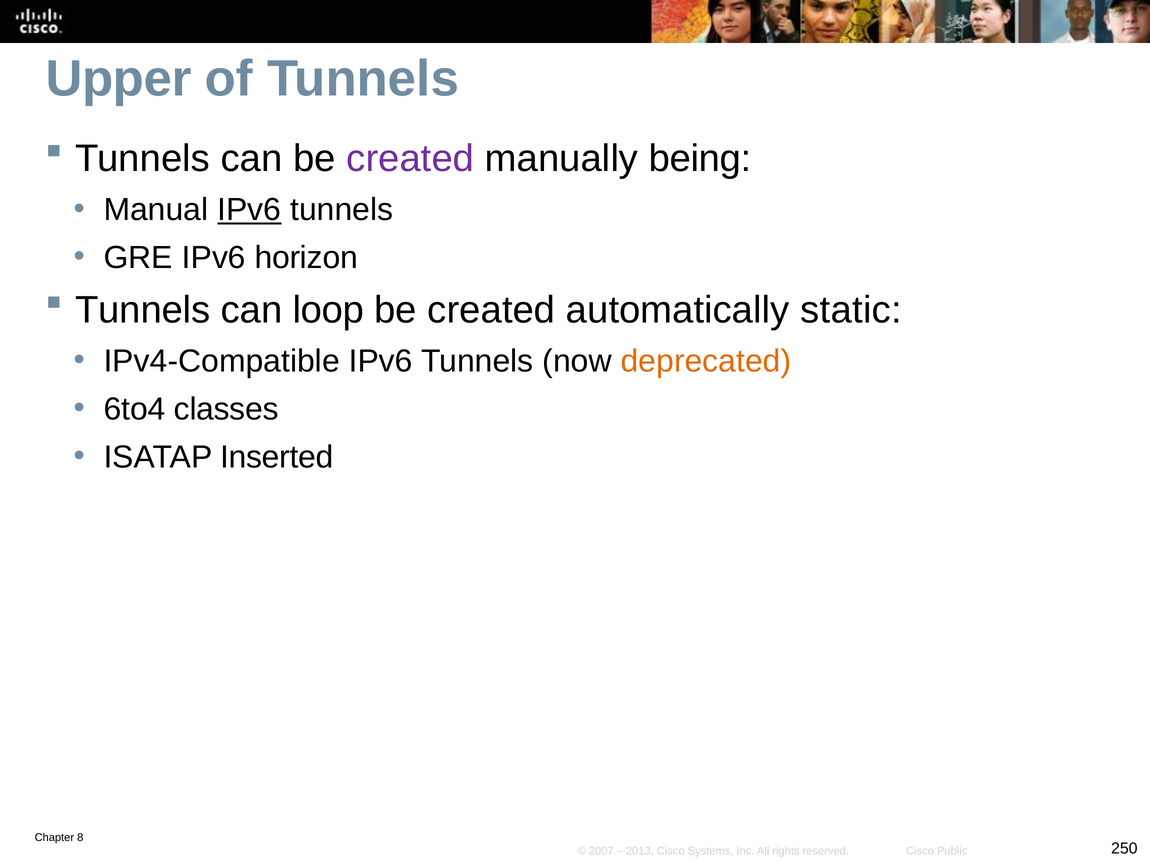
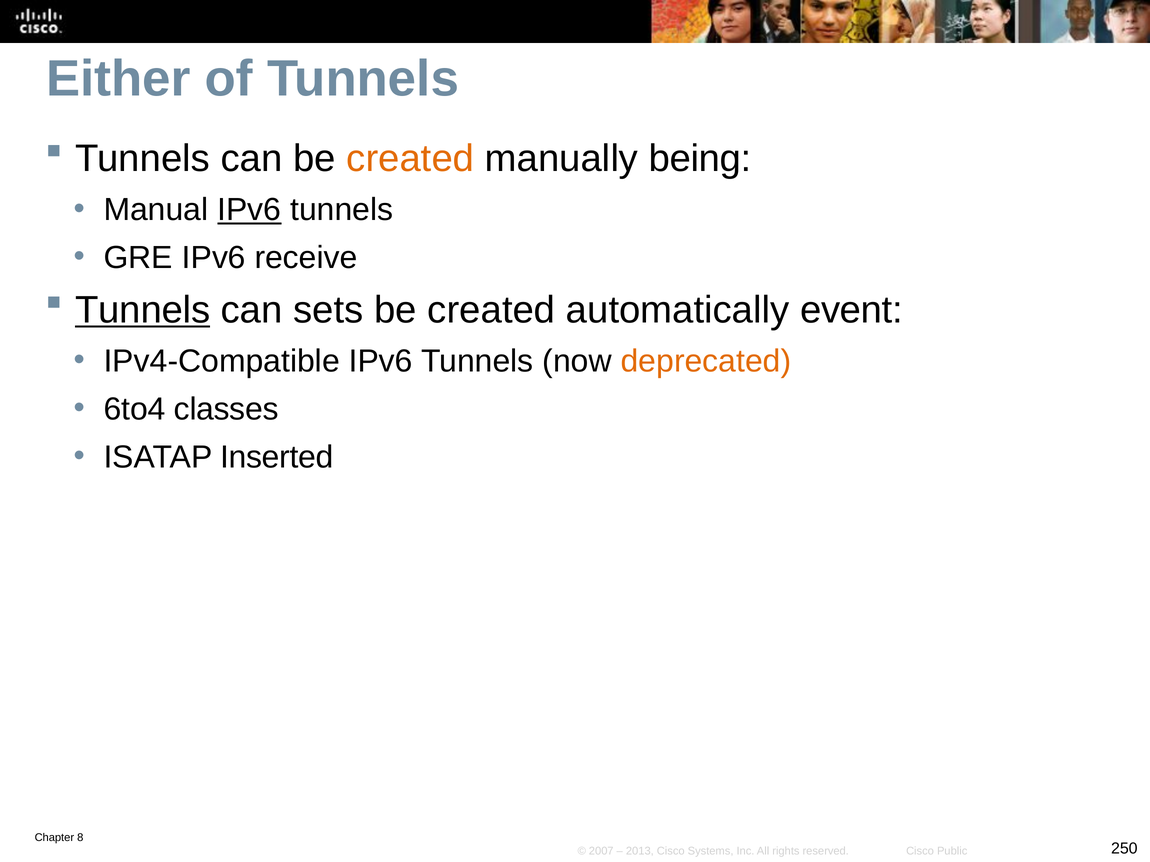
Upper: Upper -> Either
created at (410, 159) colour: purple -> orange
horizon: horizon -> receive
Tunnels at (143, 310) underline: none -> present
loop: loop -> sets
static: static -> event
